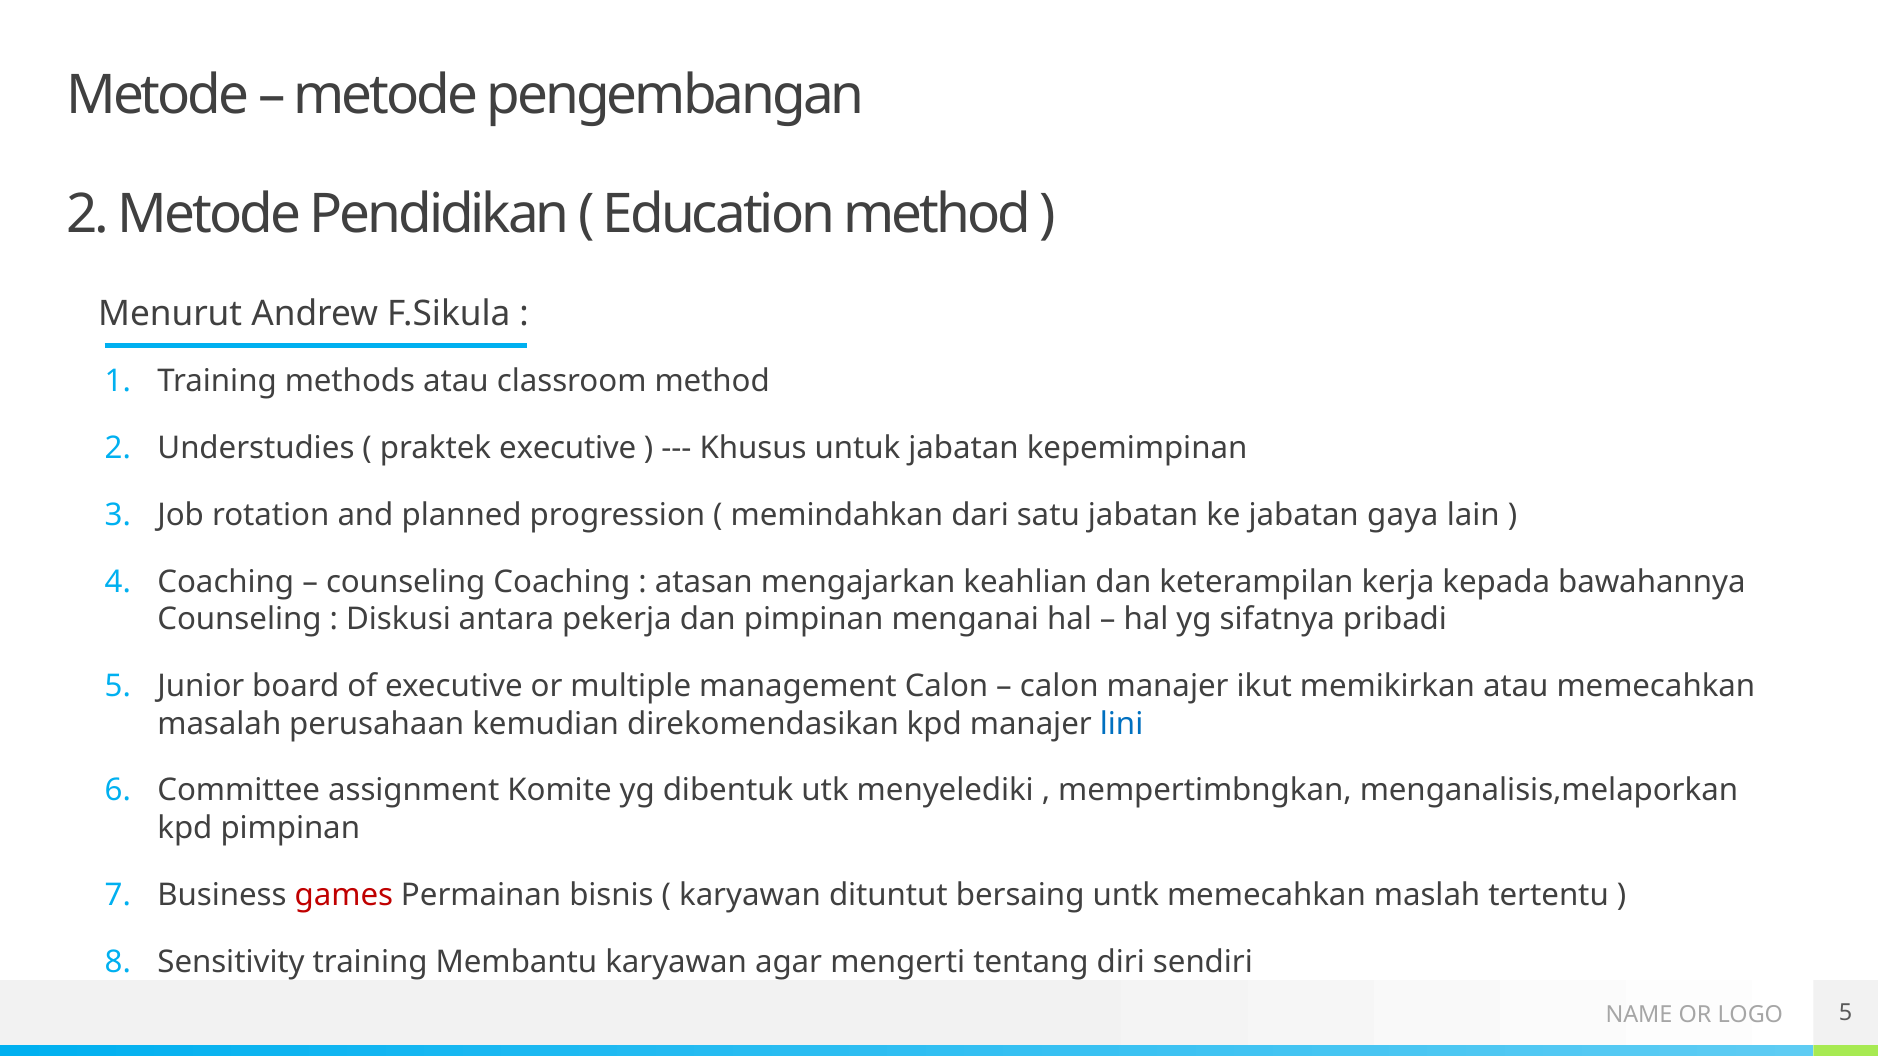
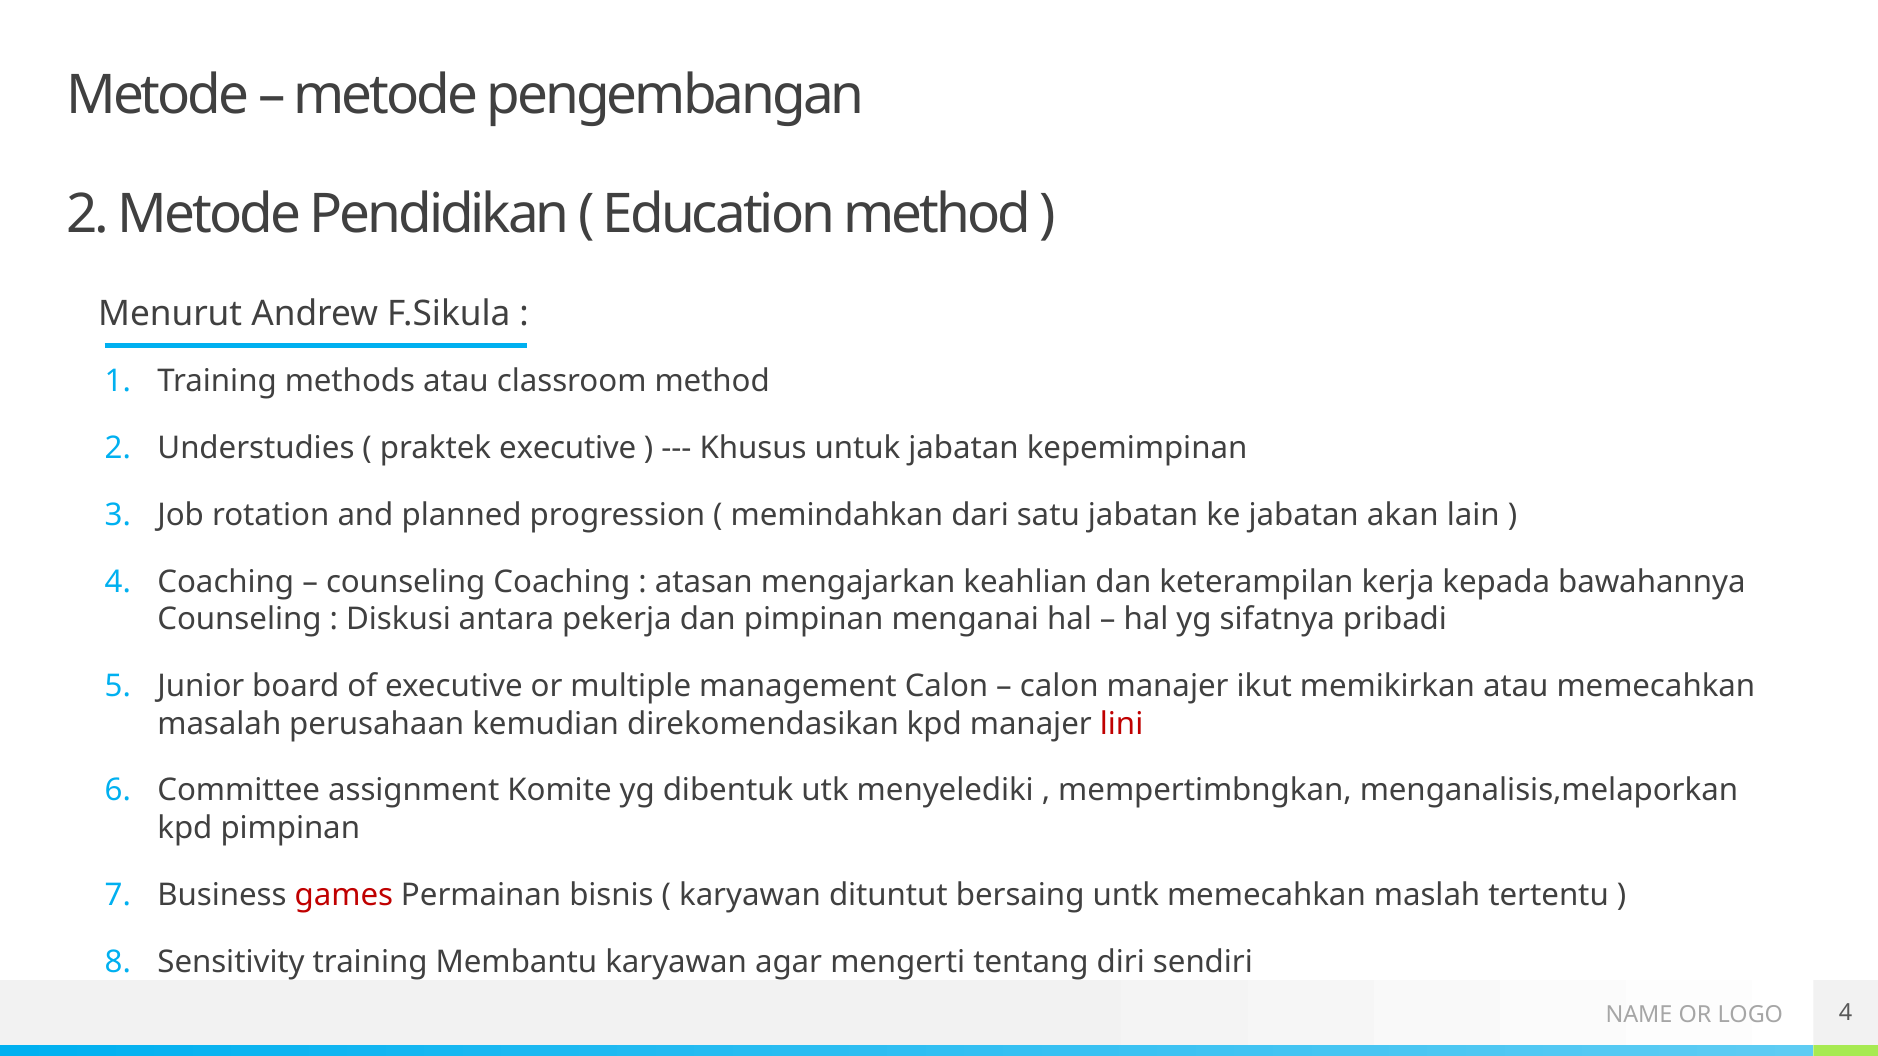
gaya: gaya -> akan
lini colour: blue -> red
5 at (1846, 1013): 5 -> 4
